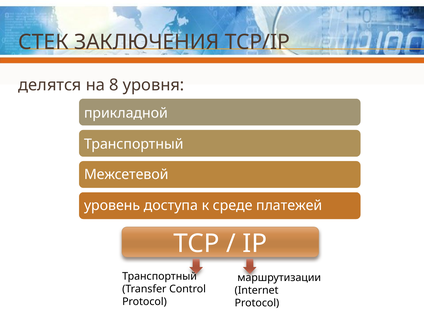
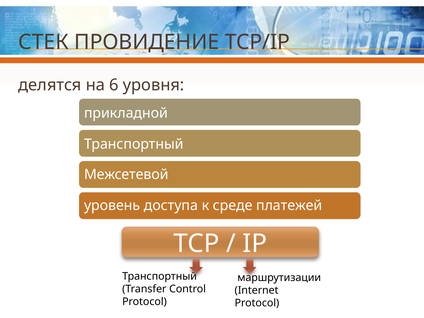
ЗАКЛЮЧЕНИЯ: ЗАКЛЮЧЕНИЯ -> ПРОВИДЕНИЕ
8: 8 -> 6
